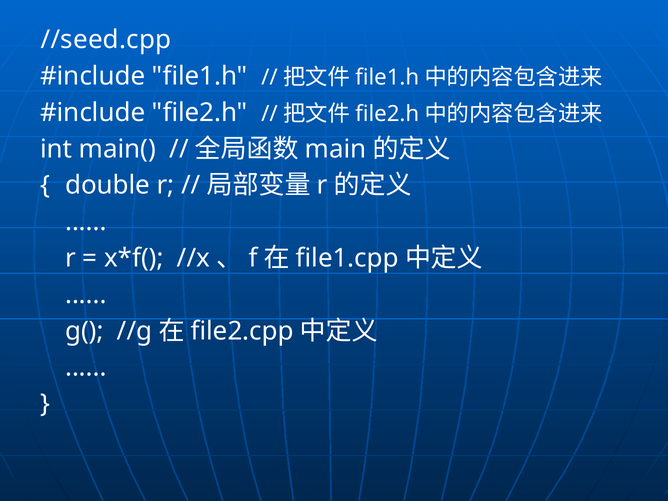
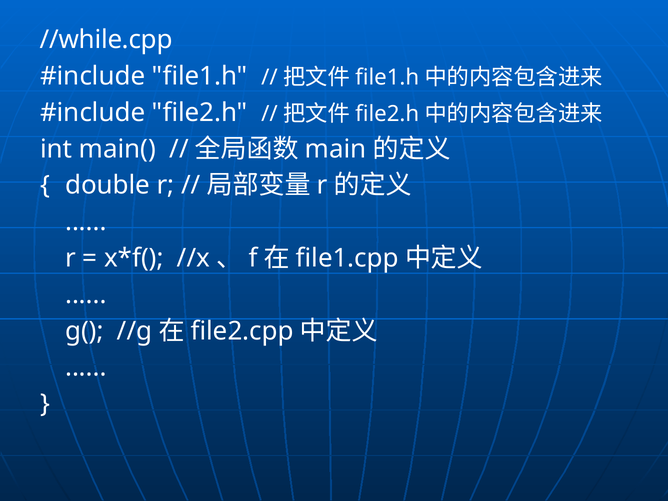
//seed.cpp: //seed.cpp -> //while.cpp
